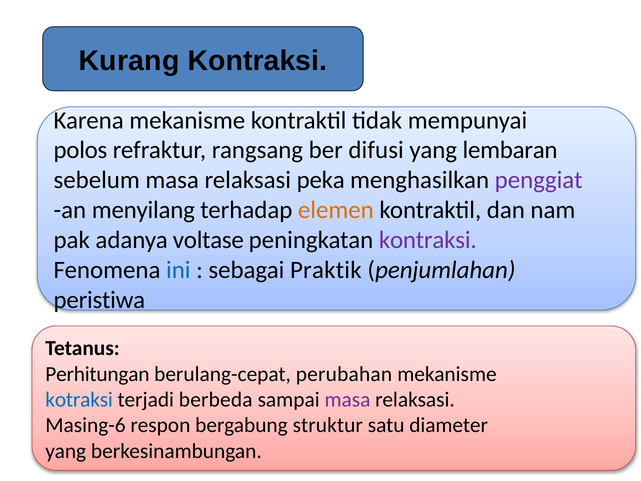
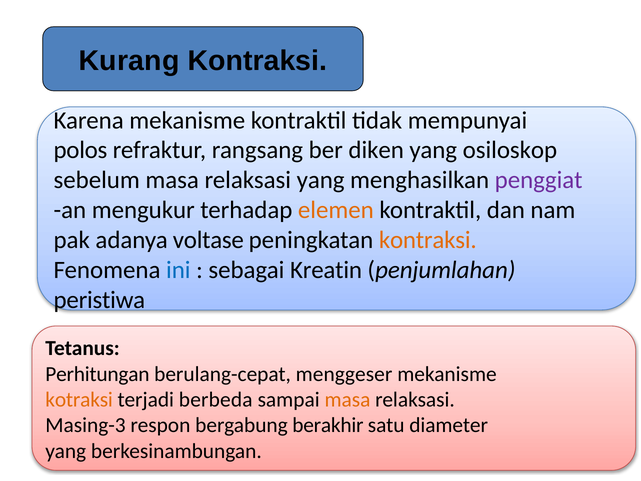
difusi: difusi -> diken
lembaran: lembaran -> osiloskop
relaksasi peka: peka -> yang
menyilang: menyilang -> mengukur
kontraksi at (428, 240) colour: purple -> orange
Praktik: Praktik -> Kreatin
perubahan: perubahan -> menggeser
kotraksi colour: blue -> orange
masa at (347, 399) colour: purple -> orange
Masing-6: Masing-6 -> Masing-3
struktur: struktur -> berakhir
